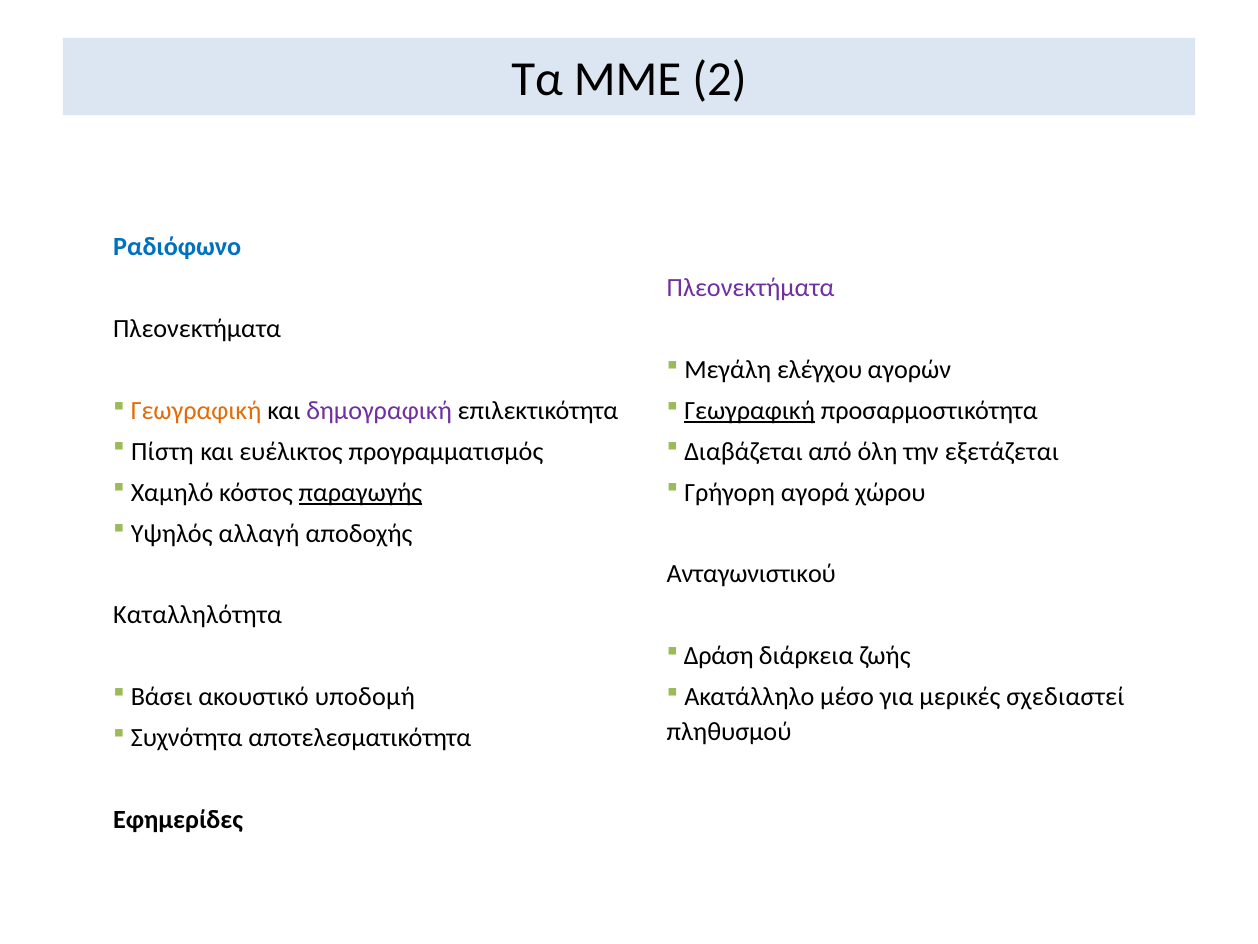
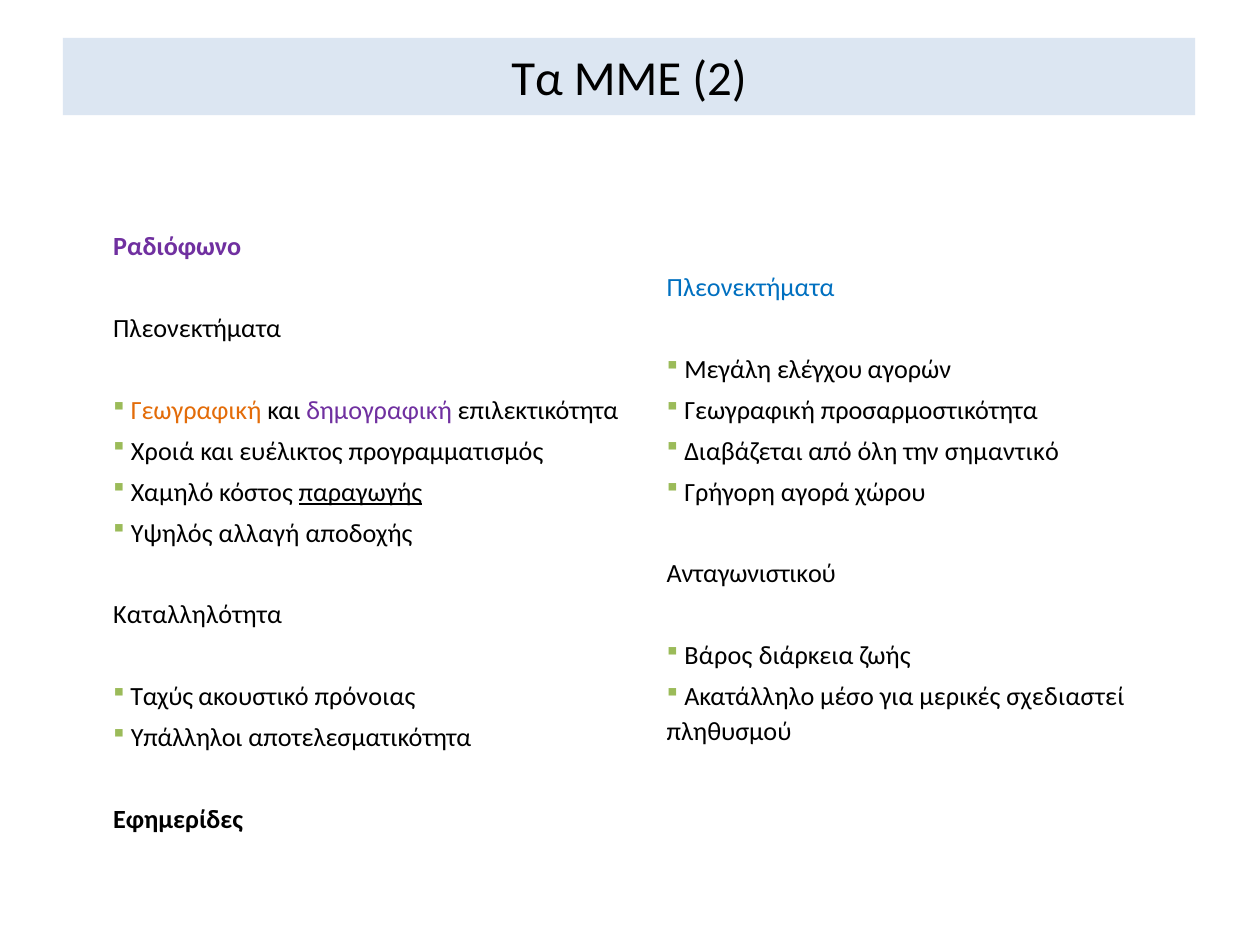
Ραδιόφωνο colour: blue -> purple
Πλεονεκτήματα at (751, 288) colour: purple -> blue
Γεωγραφική at (750, 411) underline: present -> none
Πίστη: Πίστη -> Χροιά
εξετάζεται: εξετάζεται -> σημαντικό
Δράση: Δράση -> Βάρος
Βάσει: Βάσει -> Ταχύς
υποδομή: υποδομή -> πρόνοιας
Συχνότητα: Συχνότητα -> Υπάλληλοι
